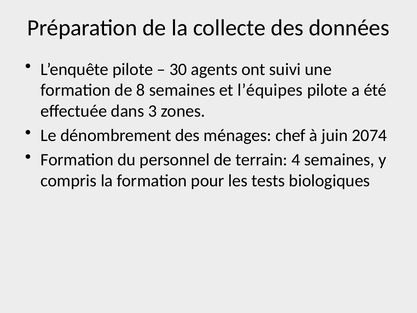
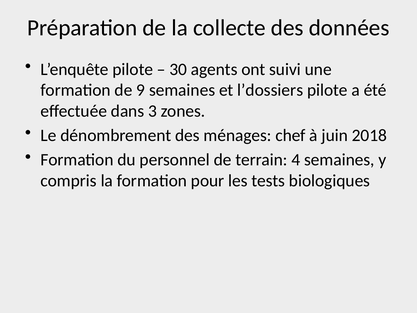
8: 8 -> 9
l’équipes: l’équipes -> l’dossiers
2074: 2074 -> 2018
